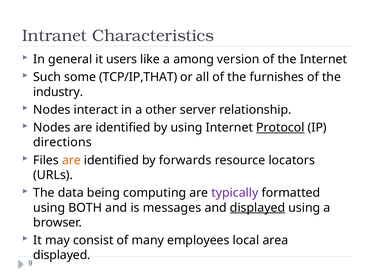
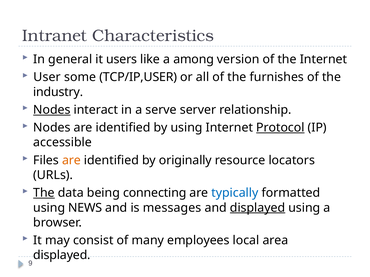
Such: Such -> User
TCP/IP,THAT: TCP/IP,THAT -> TCP/IP,USER
Nodes at (52, 110) underline: none -> present
other: other -> serve
directions: directions -> accessible
forwards: forwards -> originally
The at (44, 193) underline: none -> present
computing: computing -> connecting
typically colour: purple -> blue
BOTH: BOTH -> NEWS
